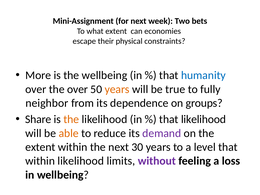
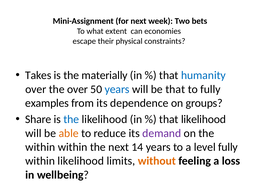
More: More -> Takes
the wellbeing: wellbeing -> materially
years at (117, 89) colour: orange -> blue
be true: true -> that
neighbor: neighbor -> examples
the at (71, 119) colour: orange -> blue
extent at (40, 147): extent -> within
30: 30 -> 14
level that: that -> fully
without colour: purple -> orange
